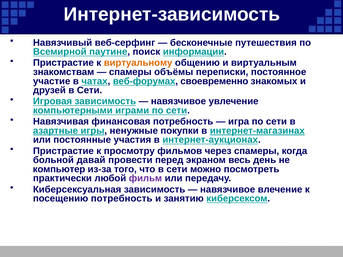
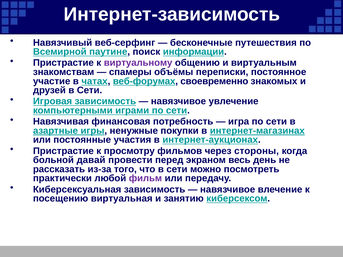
виртуальному colour: orange -> purple
через спамеры: спамеры -> стороны
компьютер: компьютер -> рассказать
посещению потребность: потребность -> виртуальная
